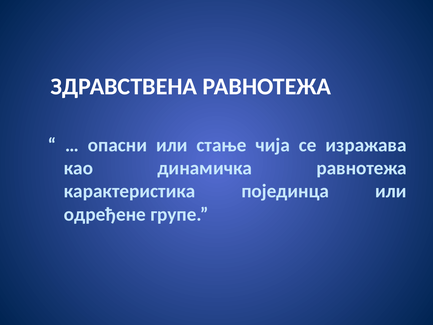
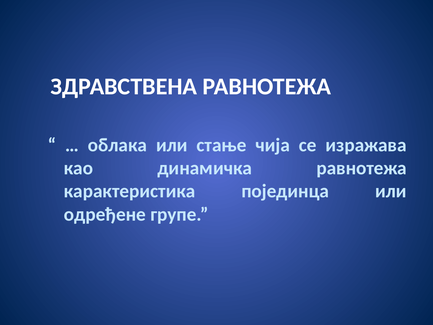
опасни: опасни -> облака
